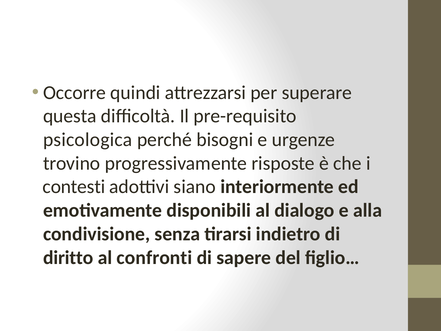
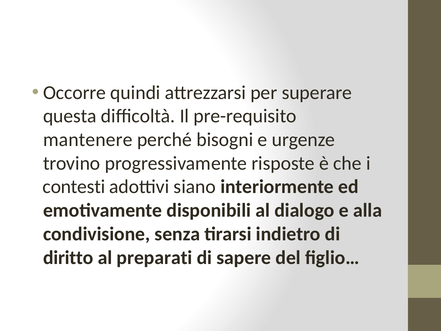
psicologica: psicologica -> mantenere
confronti: confronti -> preparati
